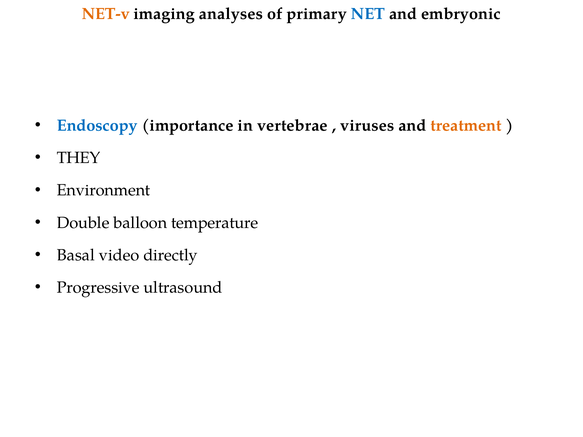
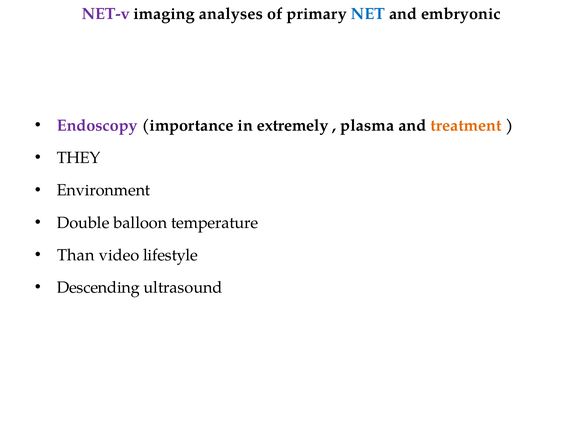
NET-v colour: orange -> purple
Endoscopy colour: blue -> purple
vertebrae: vertebrae -> extremely
viruses: viruses -> plasma
Basal: Basal -> Than
directly: directly -> lifestyle
Progressive: Progressive -> Descending
